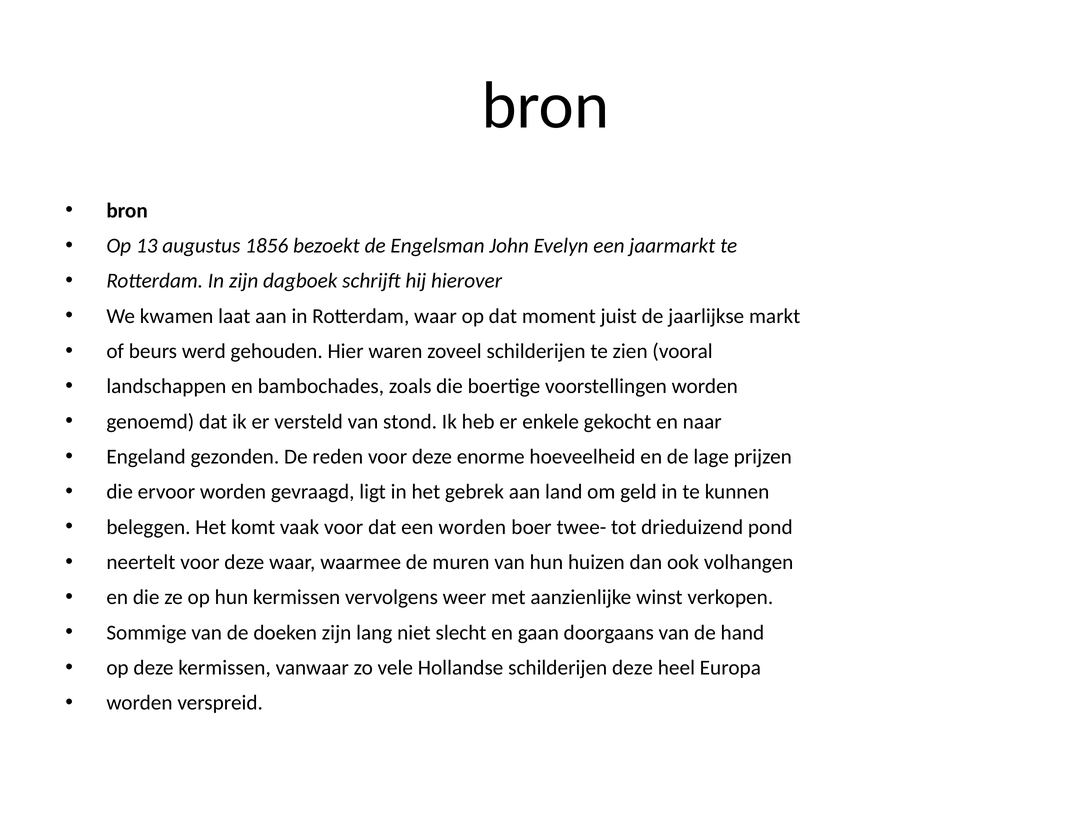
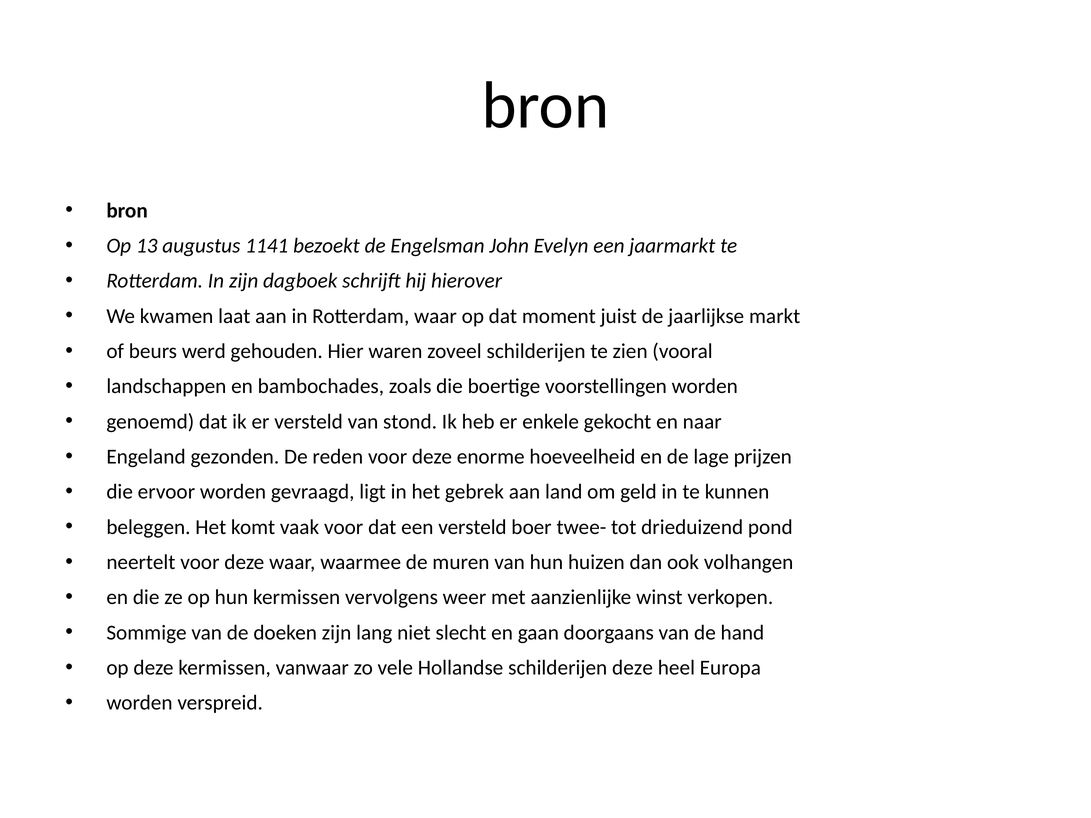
1856: 1856 -> 1141
een worden: worden -> versteld
